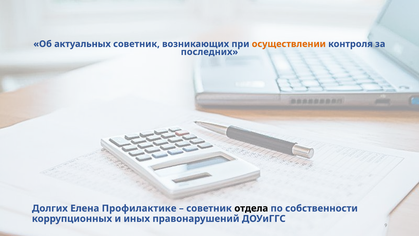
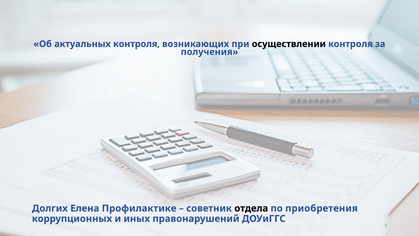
актуальных советник: советник -> контроля
осуществлении colour: orange -> black
последних: последних -> получения
собственности: собственности -> приобретения
